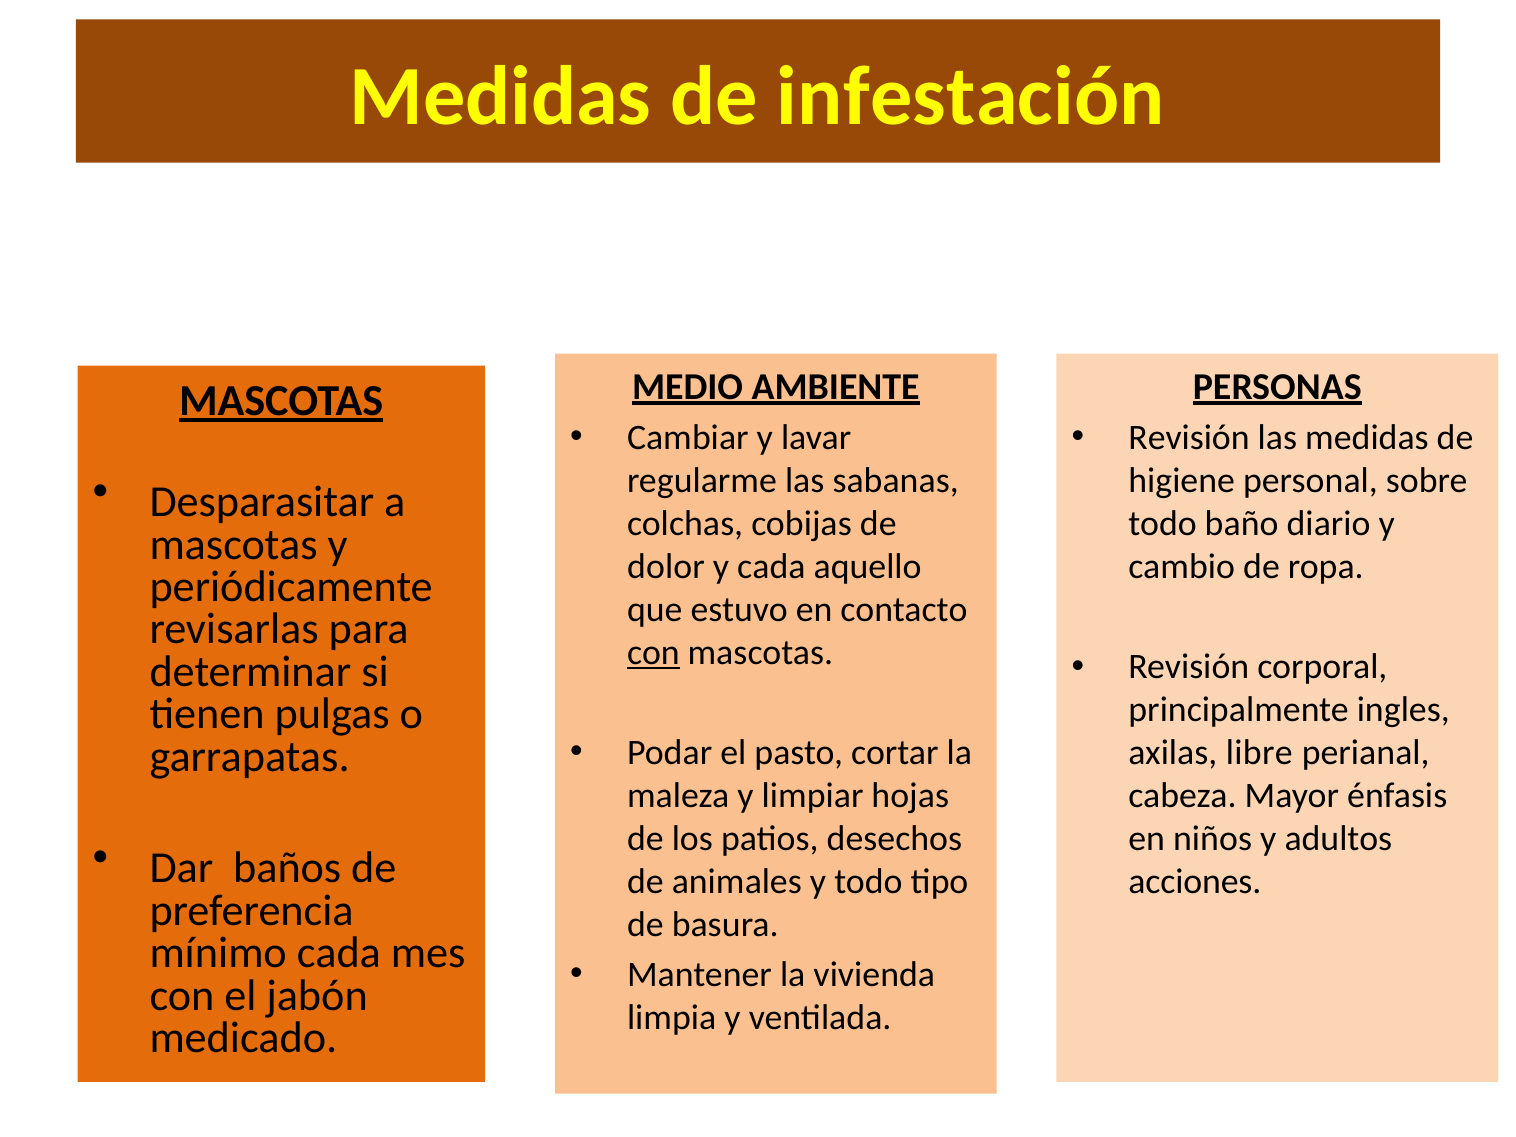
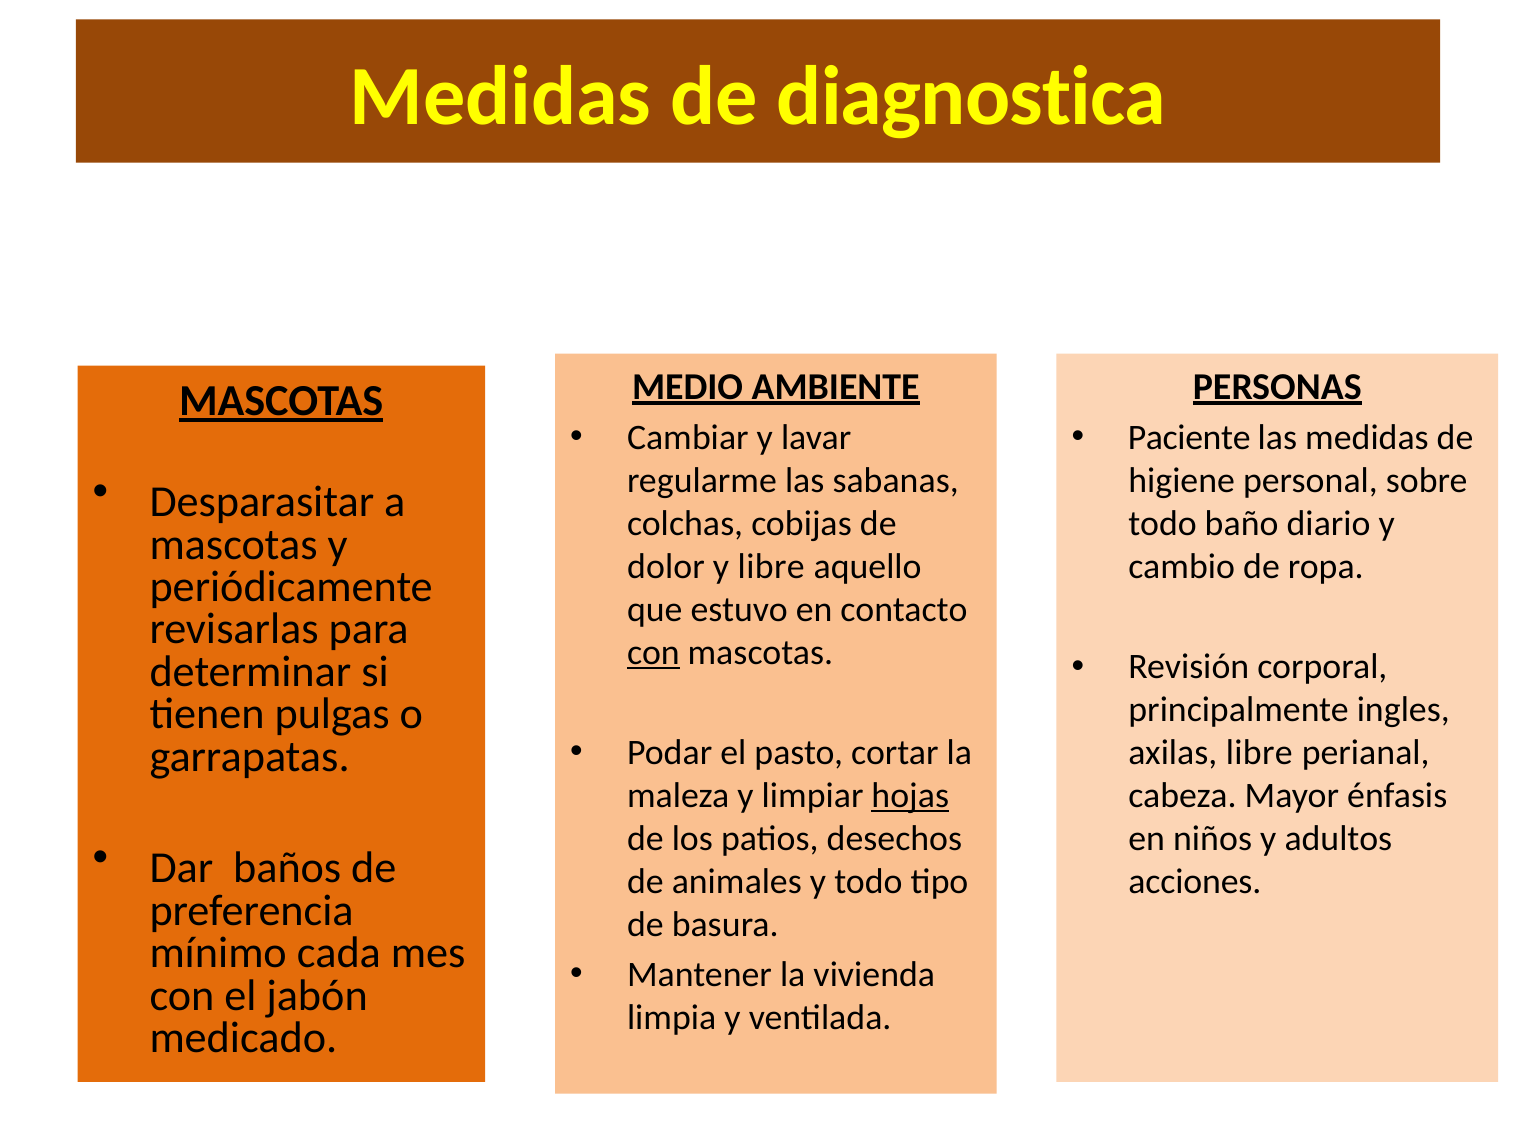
infestación: infestación -> diagnostica
Revisión at (1189, 438): Revisión -> Paciente
y cada: cada -> libre
hojas underline: none -> present
